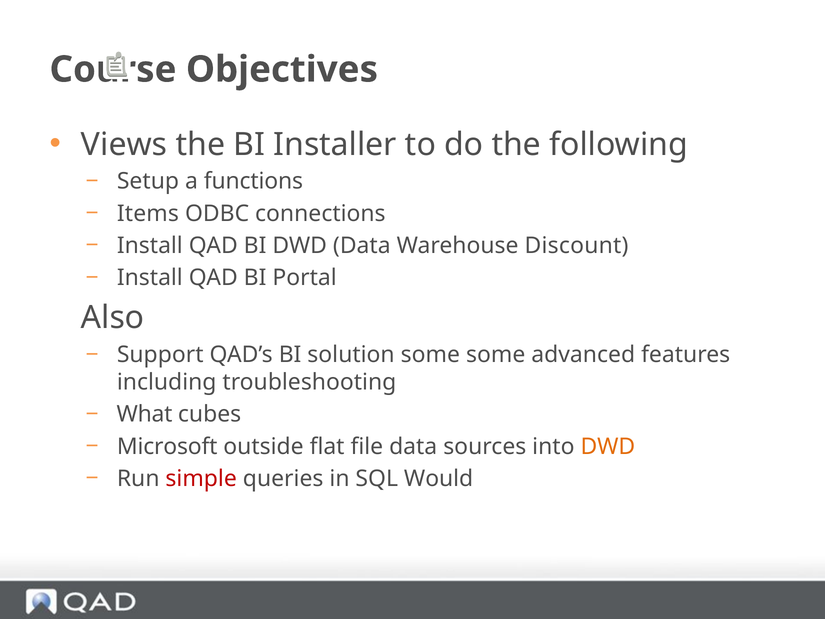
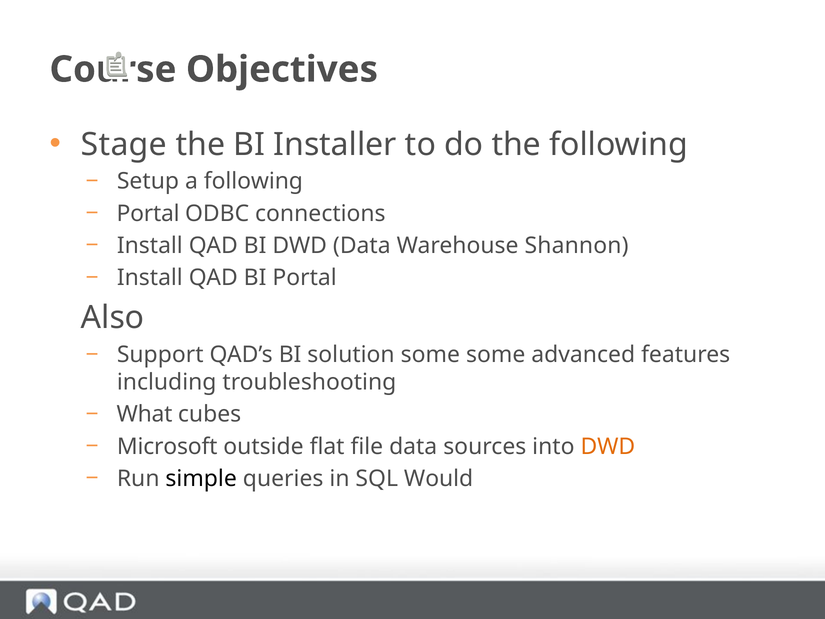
Views: Views -> Stage
a functions: functions -> following
Items at (148, 213): Items -> Portal
Discount: Discount -> Shannon
simple colour: red -> black
